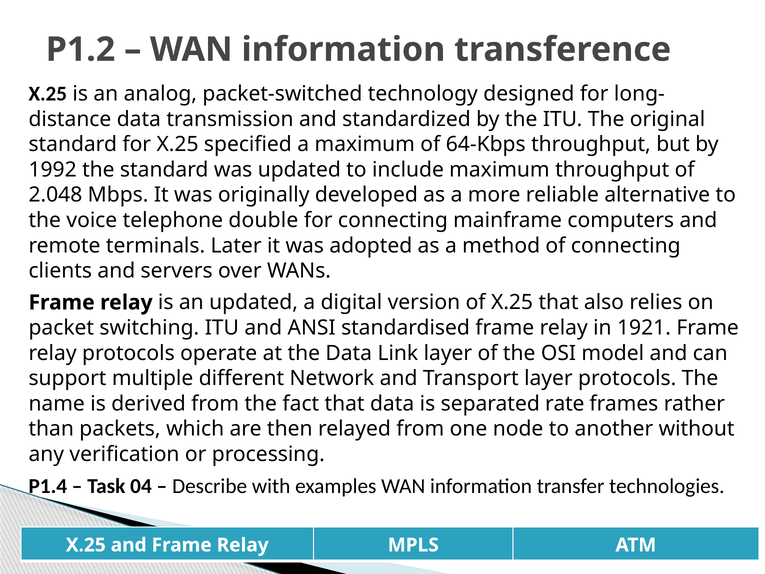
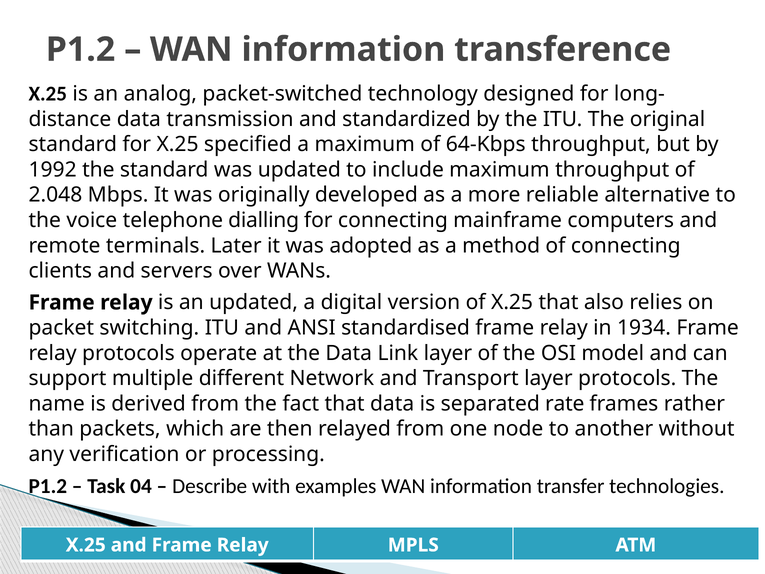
double: double -> dialling
1921: 1921 -> 1934
P1.4 at (48, 486): P1.4 -> P1.2
